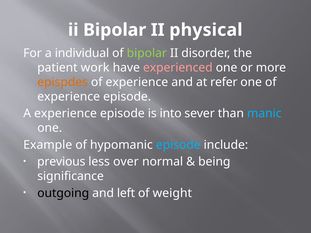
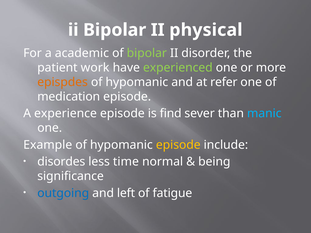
individual: individual -> academic
experienced colour: pink -> light green
experience at (137, 82): experience -> hypomanic
experience at (69, 97): experience -> medication
into: into -> find
episode at (178, 145) colour: light blue -> yellow
previous: previous -> disordes
over: over -> time
outgoing colour: black -> blue
weight: weight -> fatigue
